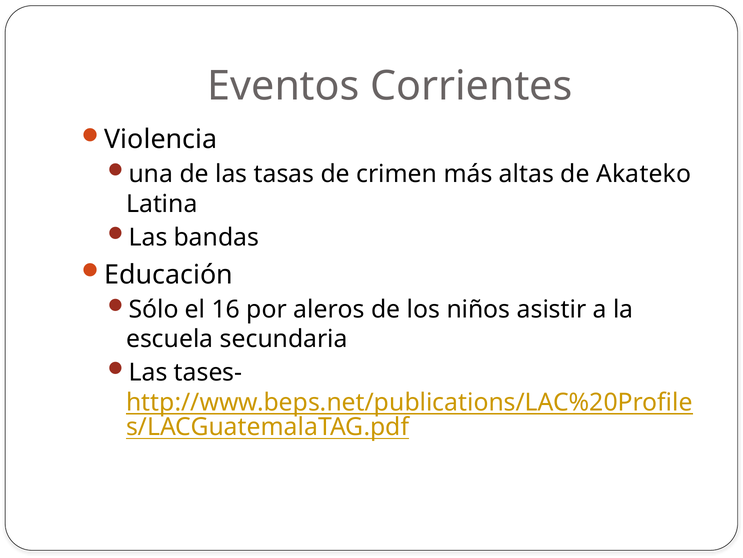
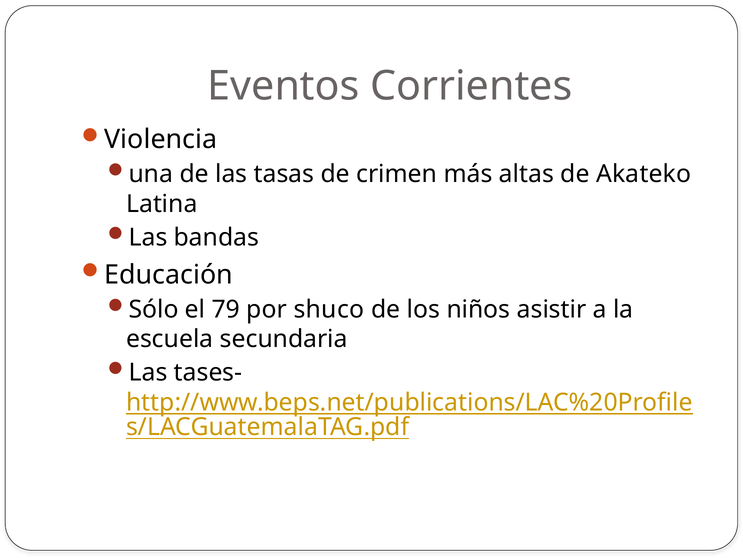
16: 16 -> 79
aleros: aleros -> shuco
